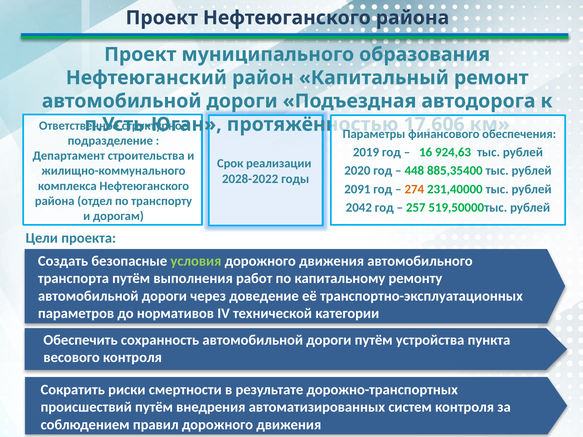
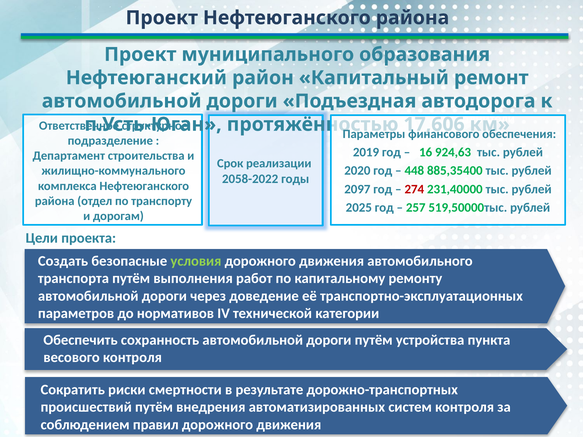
2028-2022: 2028-2022 -> 2058-2022
2091: 2091 -> 2097
274 colour: orange -> red
2042: 2042 -> 2025
